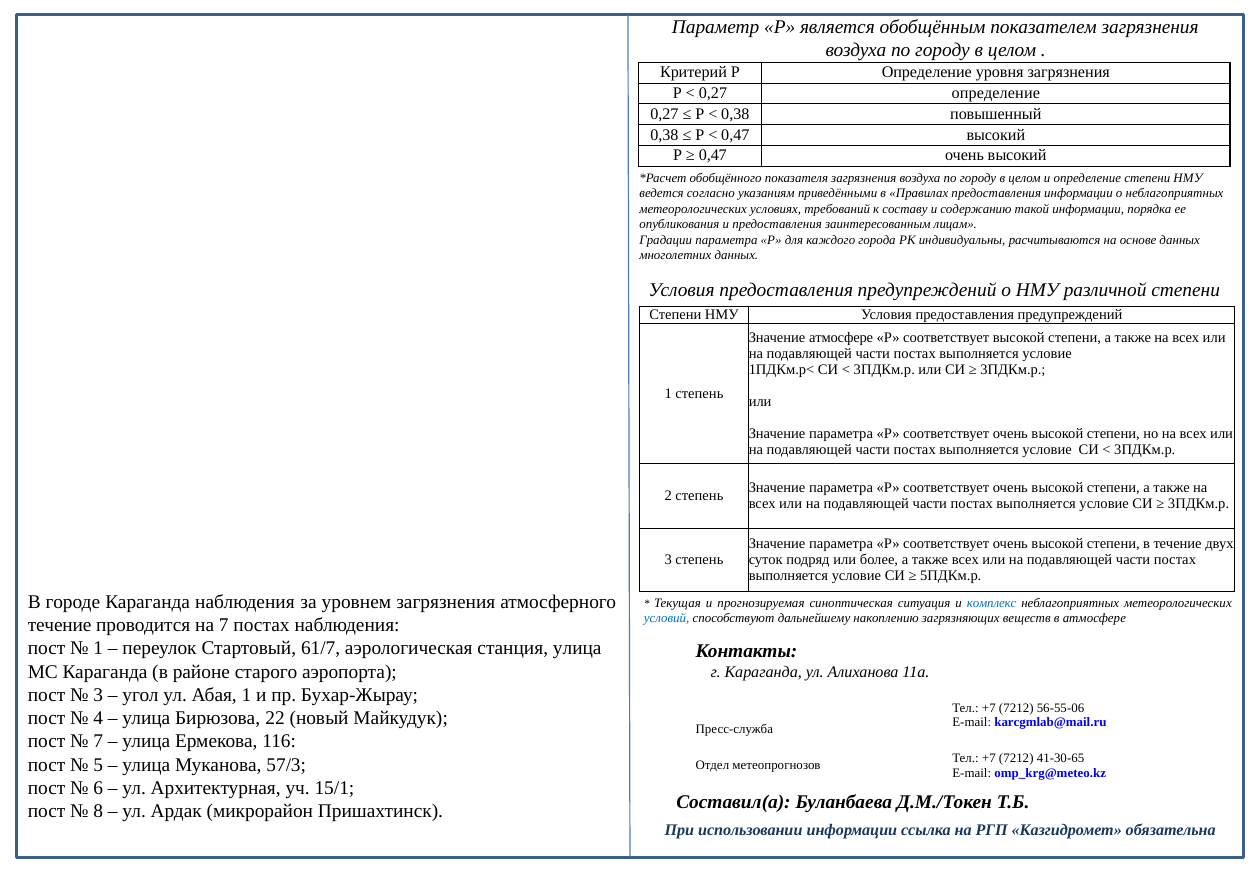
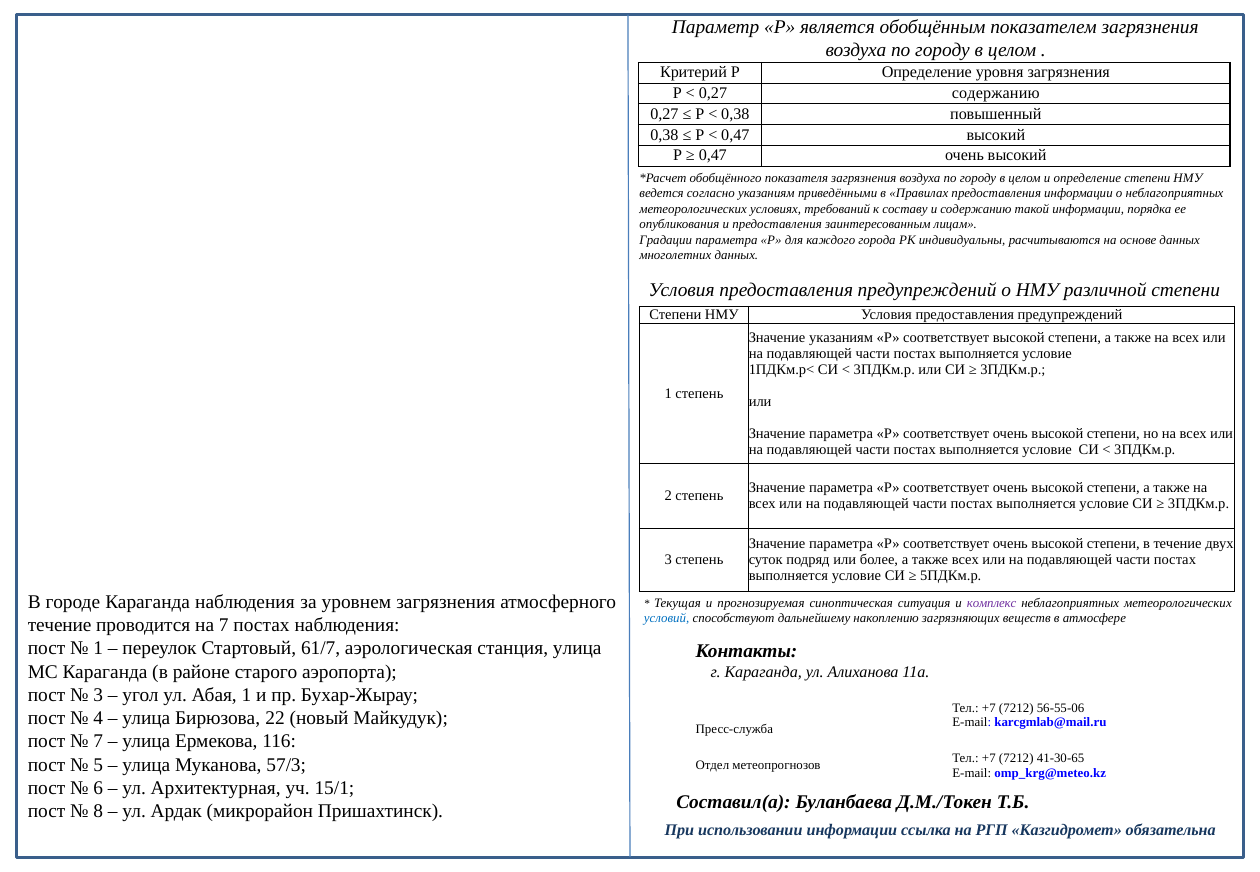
0,27 определение: определение -> содержанию
Значение атмосфере: атмосфере -> указаниям
комплекс colour: blue -> purple
